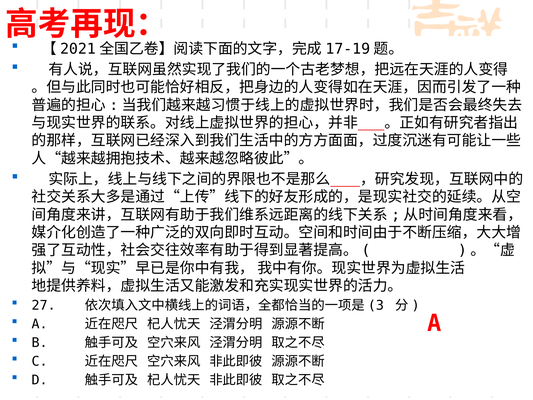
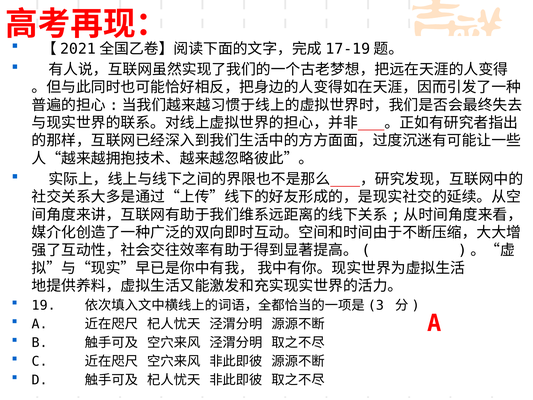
27: 27 -> 19
